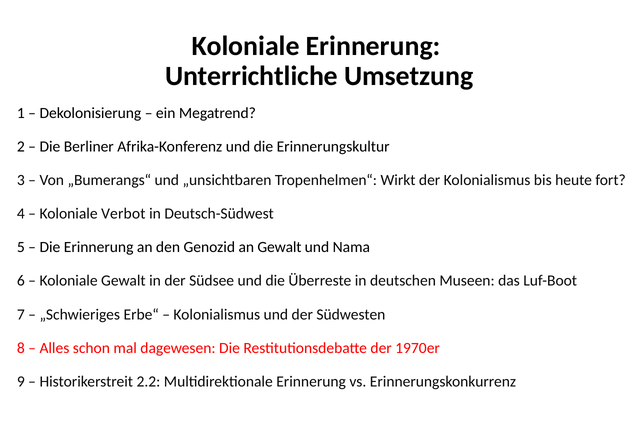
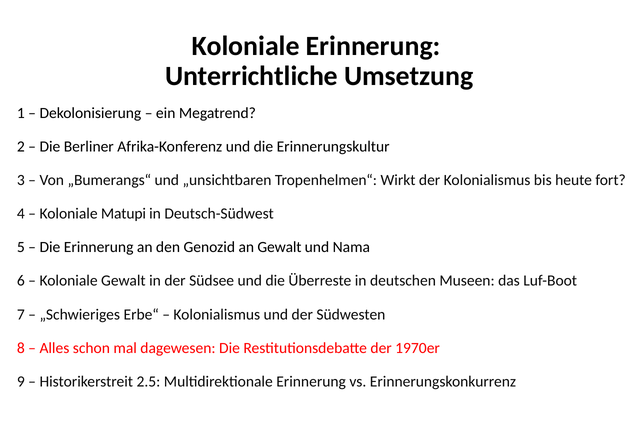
Verbot: Verbot -> Matupi
2.2: 2.2 -> 2.5
